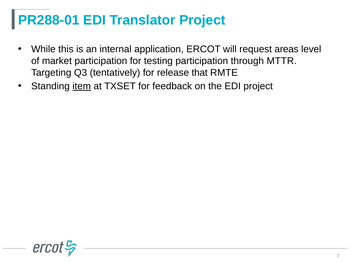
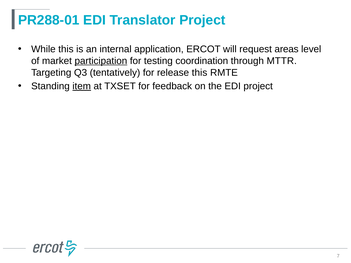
participation at (101, 61) underline: none -> present
testing participation: participation -> coordination
release that: that -> this
